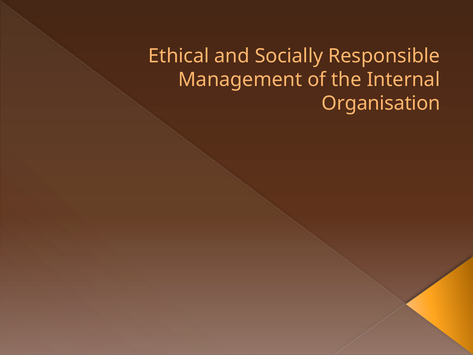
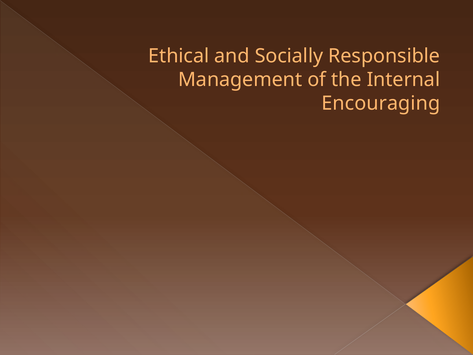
Organisation: Organisation -> Encouraging
